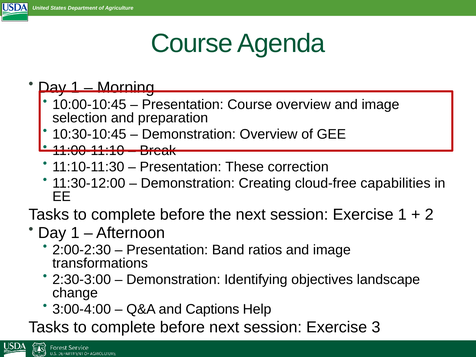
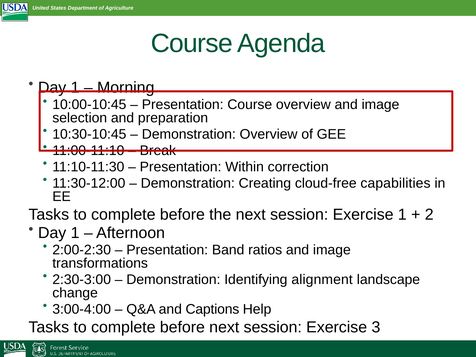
These: These -> Within
objectives: objectives -> alignment
